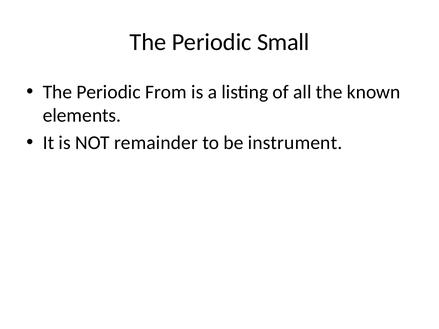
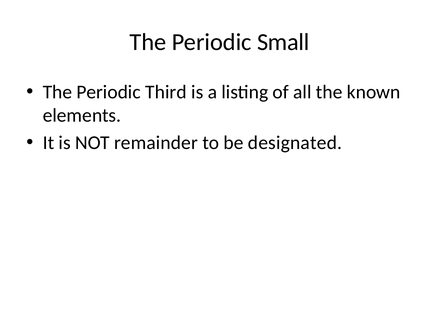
From: From -> Third
instrument: instrument -> designated
